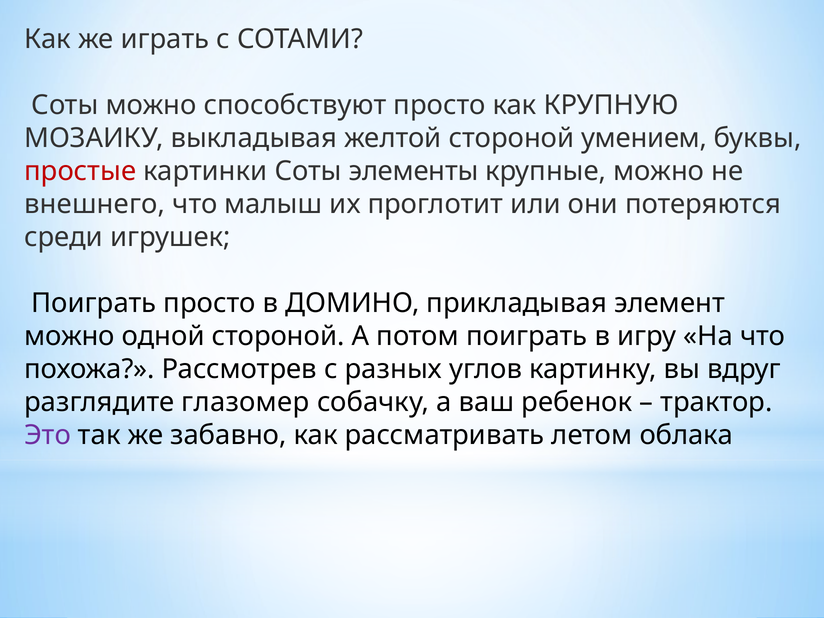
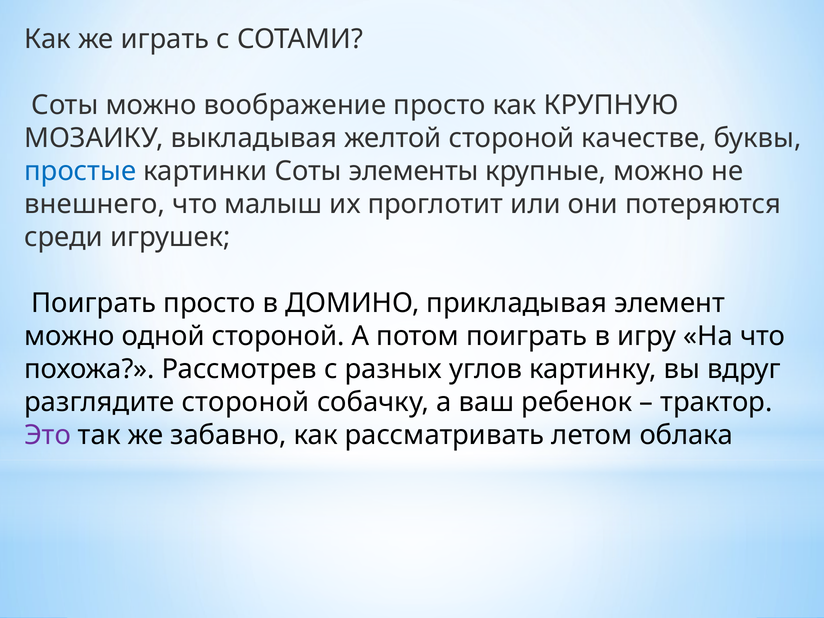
способствуют: способствуют -> воображение
умением: умением -> качестве
простые colour: red -> blue
разглядите глазомер: глазомер -> стороной
